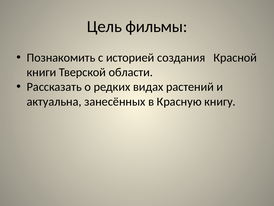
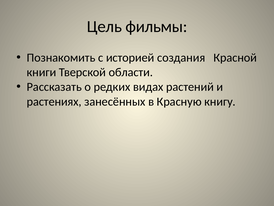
актуальна: актуальна -> растениях
